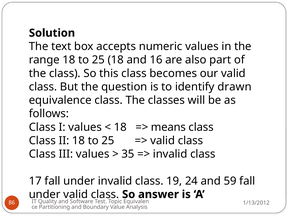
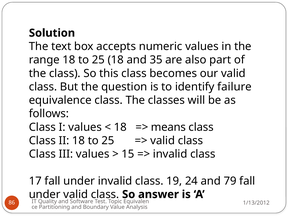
16: 16 -> 35
drawn: drawn -> failure
35: 35 -> 15
59: 59 -> 79
